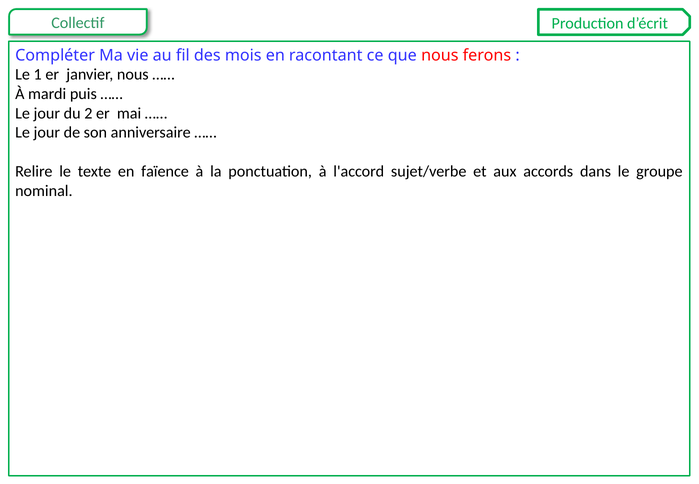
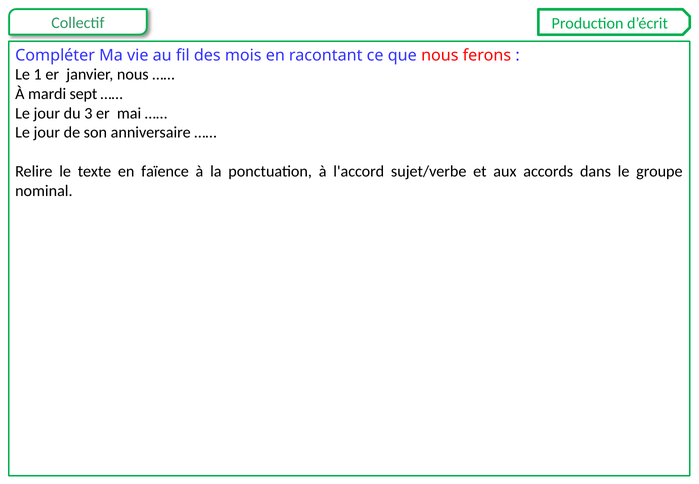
puis: puis -> sept
2: 2 -> 3
